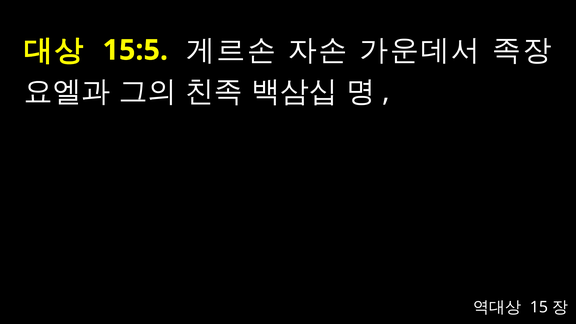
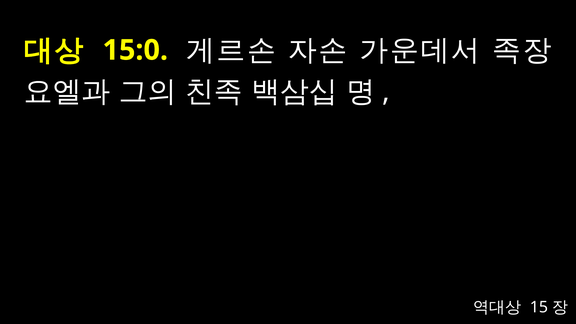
15:5: 15:5 -> 15:0
